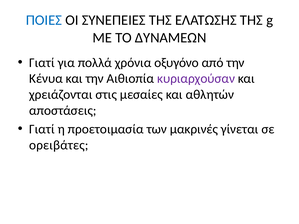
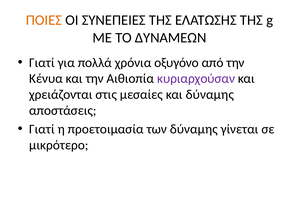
ΠΟΙΕΣ colour: blue -> orange
και αθλητών: αθλητών -> δύναμης
των μακρινές: μακρινές -> δύναμης
ορειβάτες: ορειβάτες -> μικρότερο
